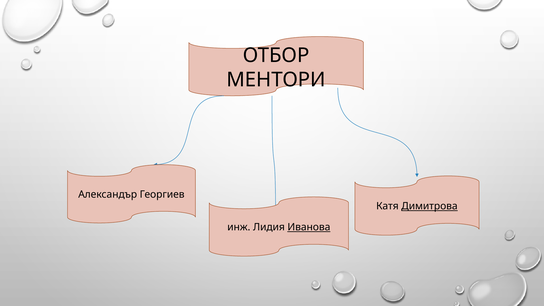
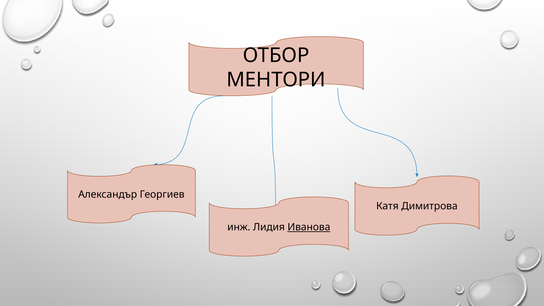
Димитрова underline: present -> none
